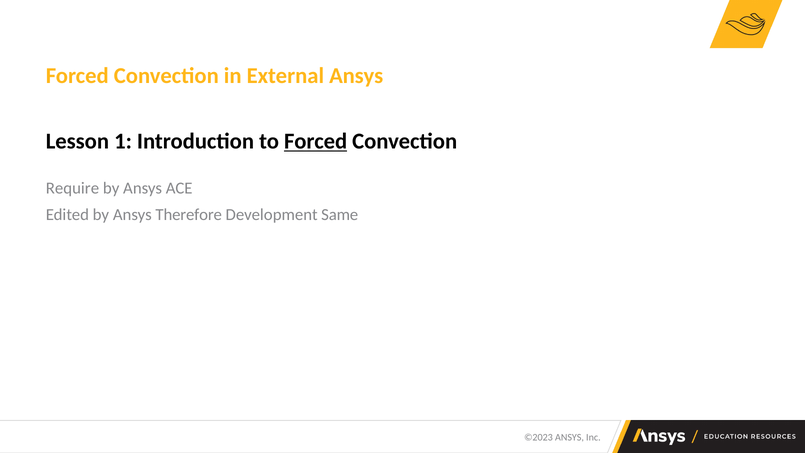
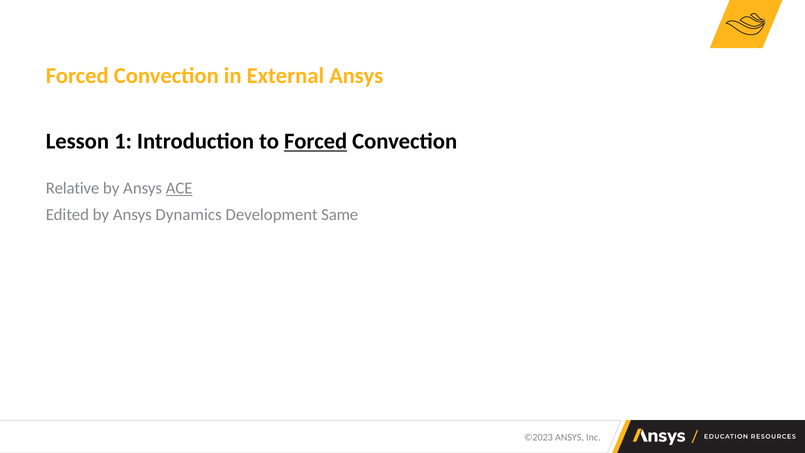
Require: Require -> Relative
ACE underline: none -> present
Therefore: Therefore -> Dynamics
